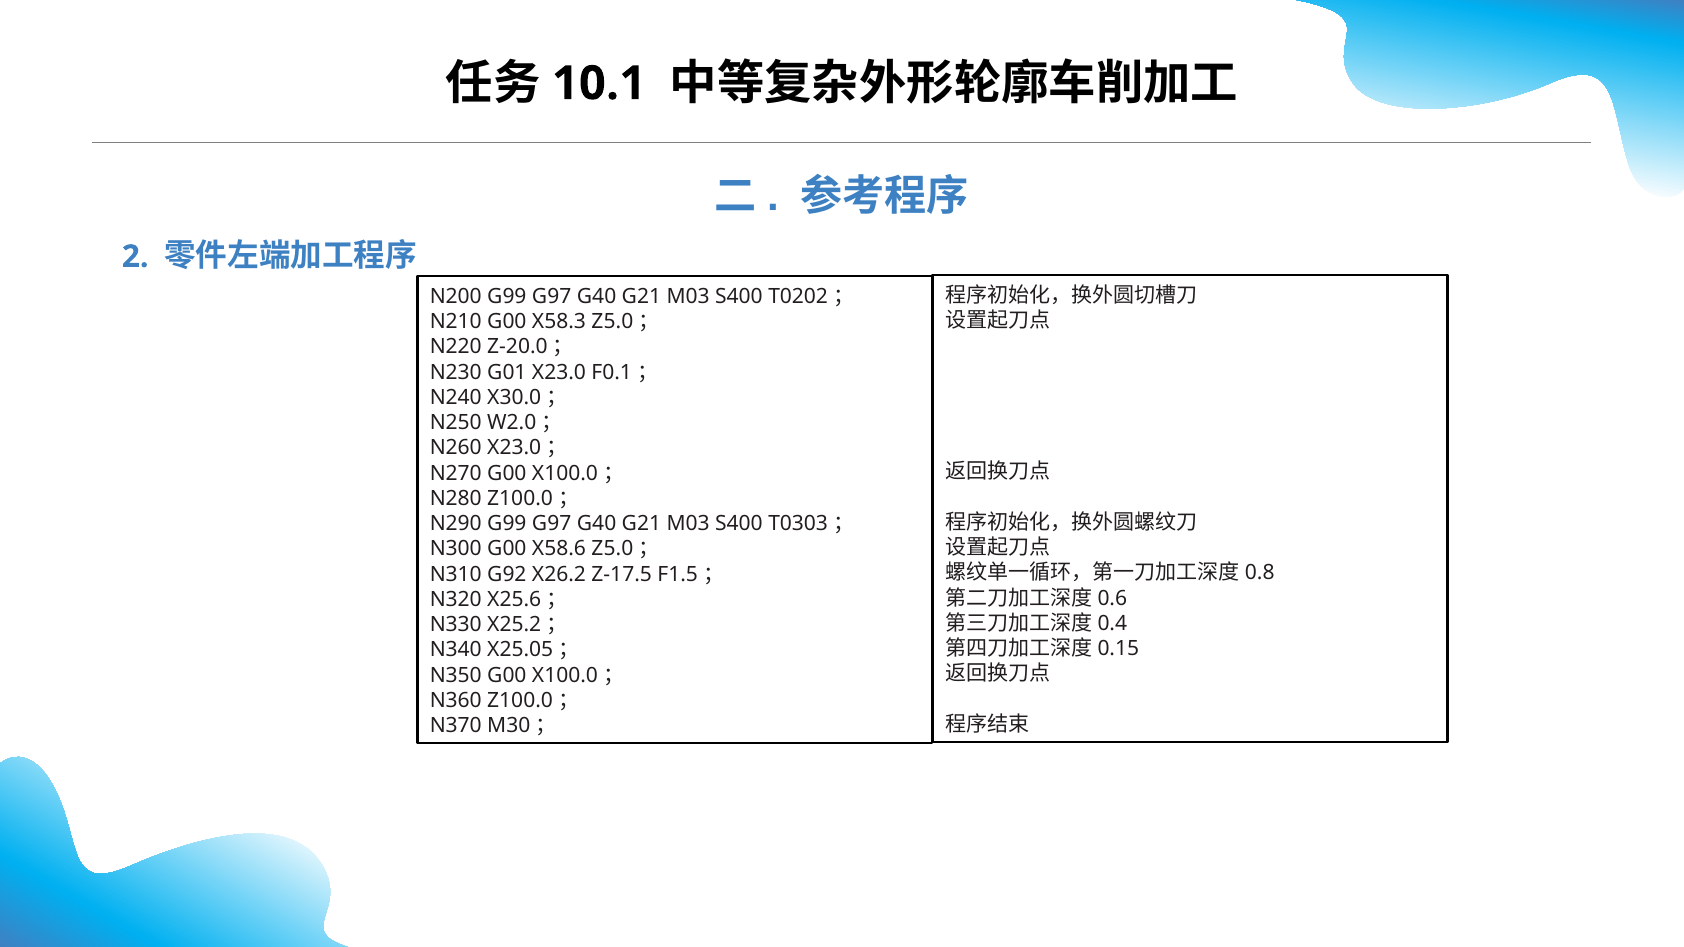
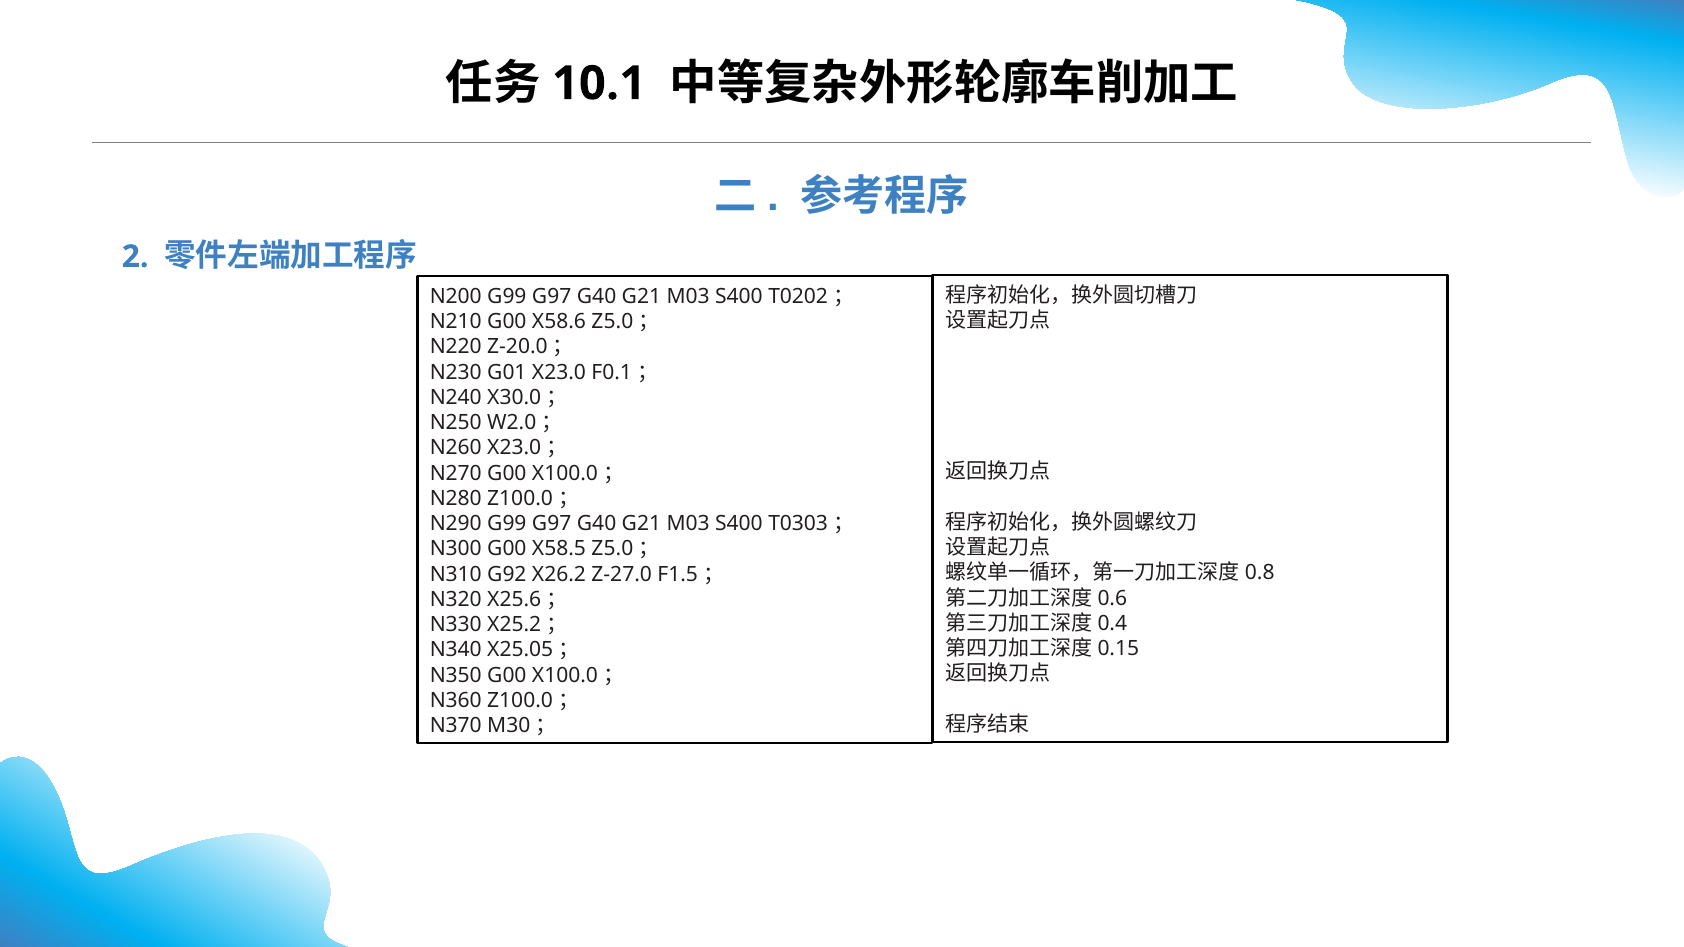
X58.3: X58.3 -> X58.6
X58.6: X58.6 -> X58.5
Z-17.5: Z-17.5 -> Z-27.0
